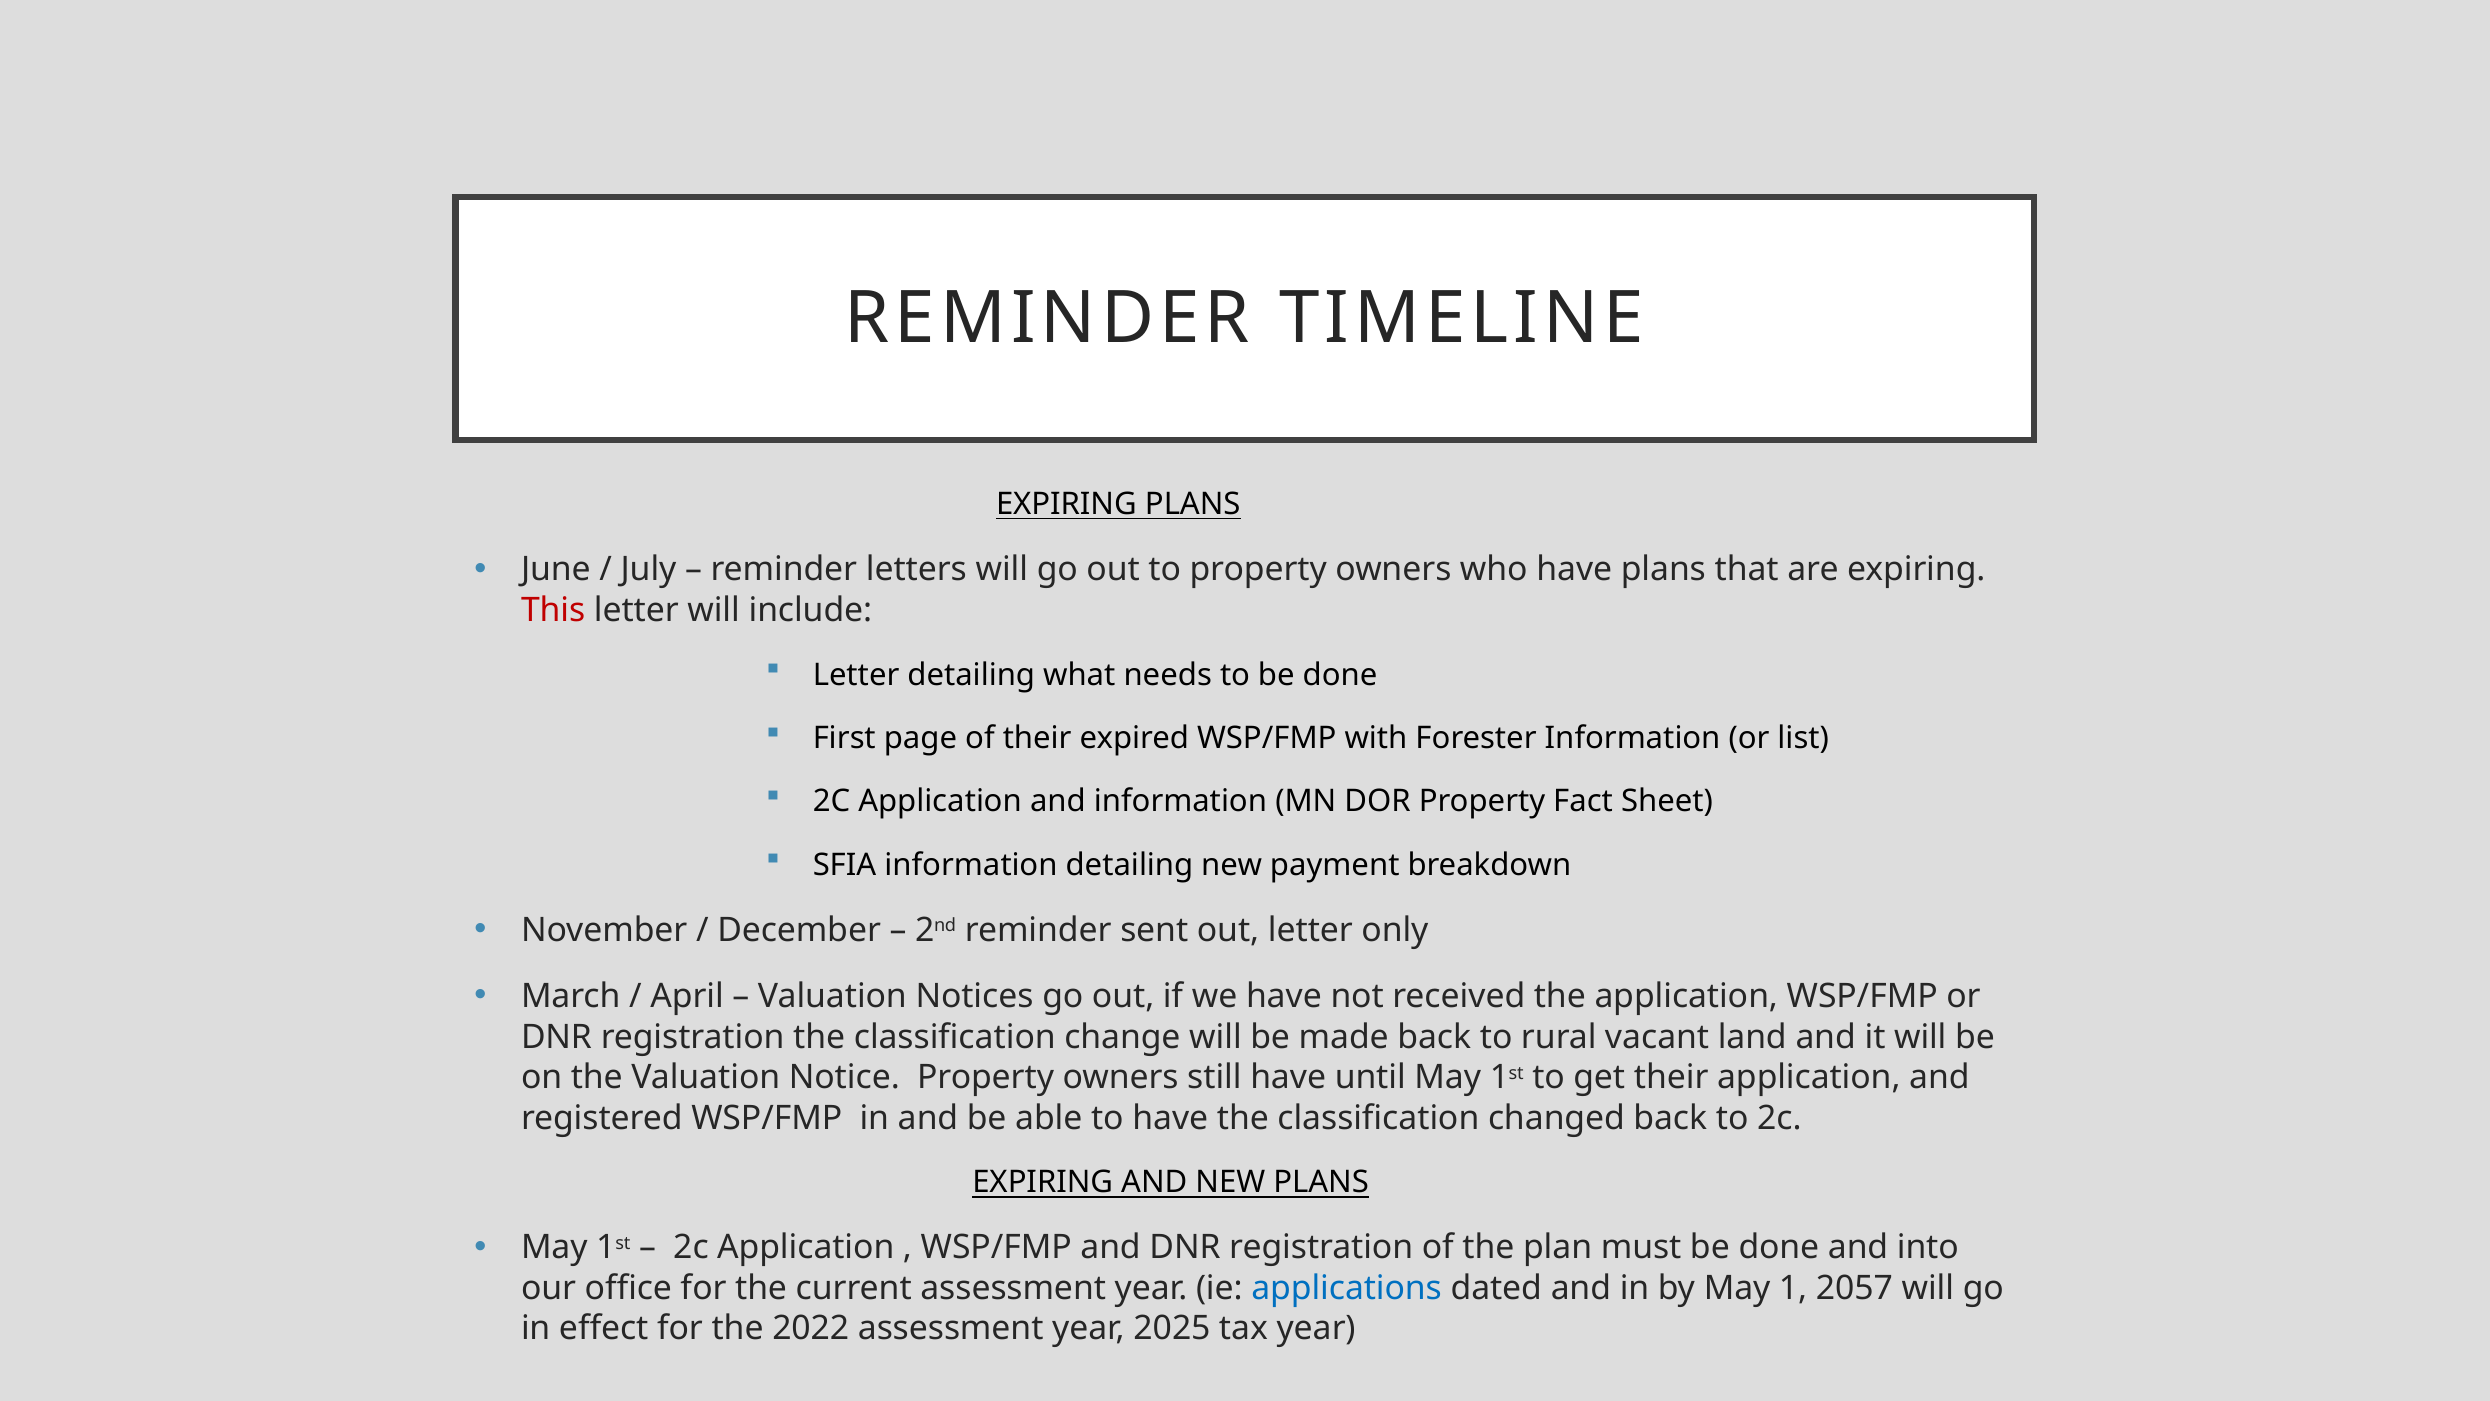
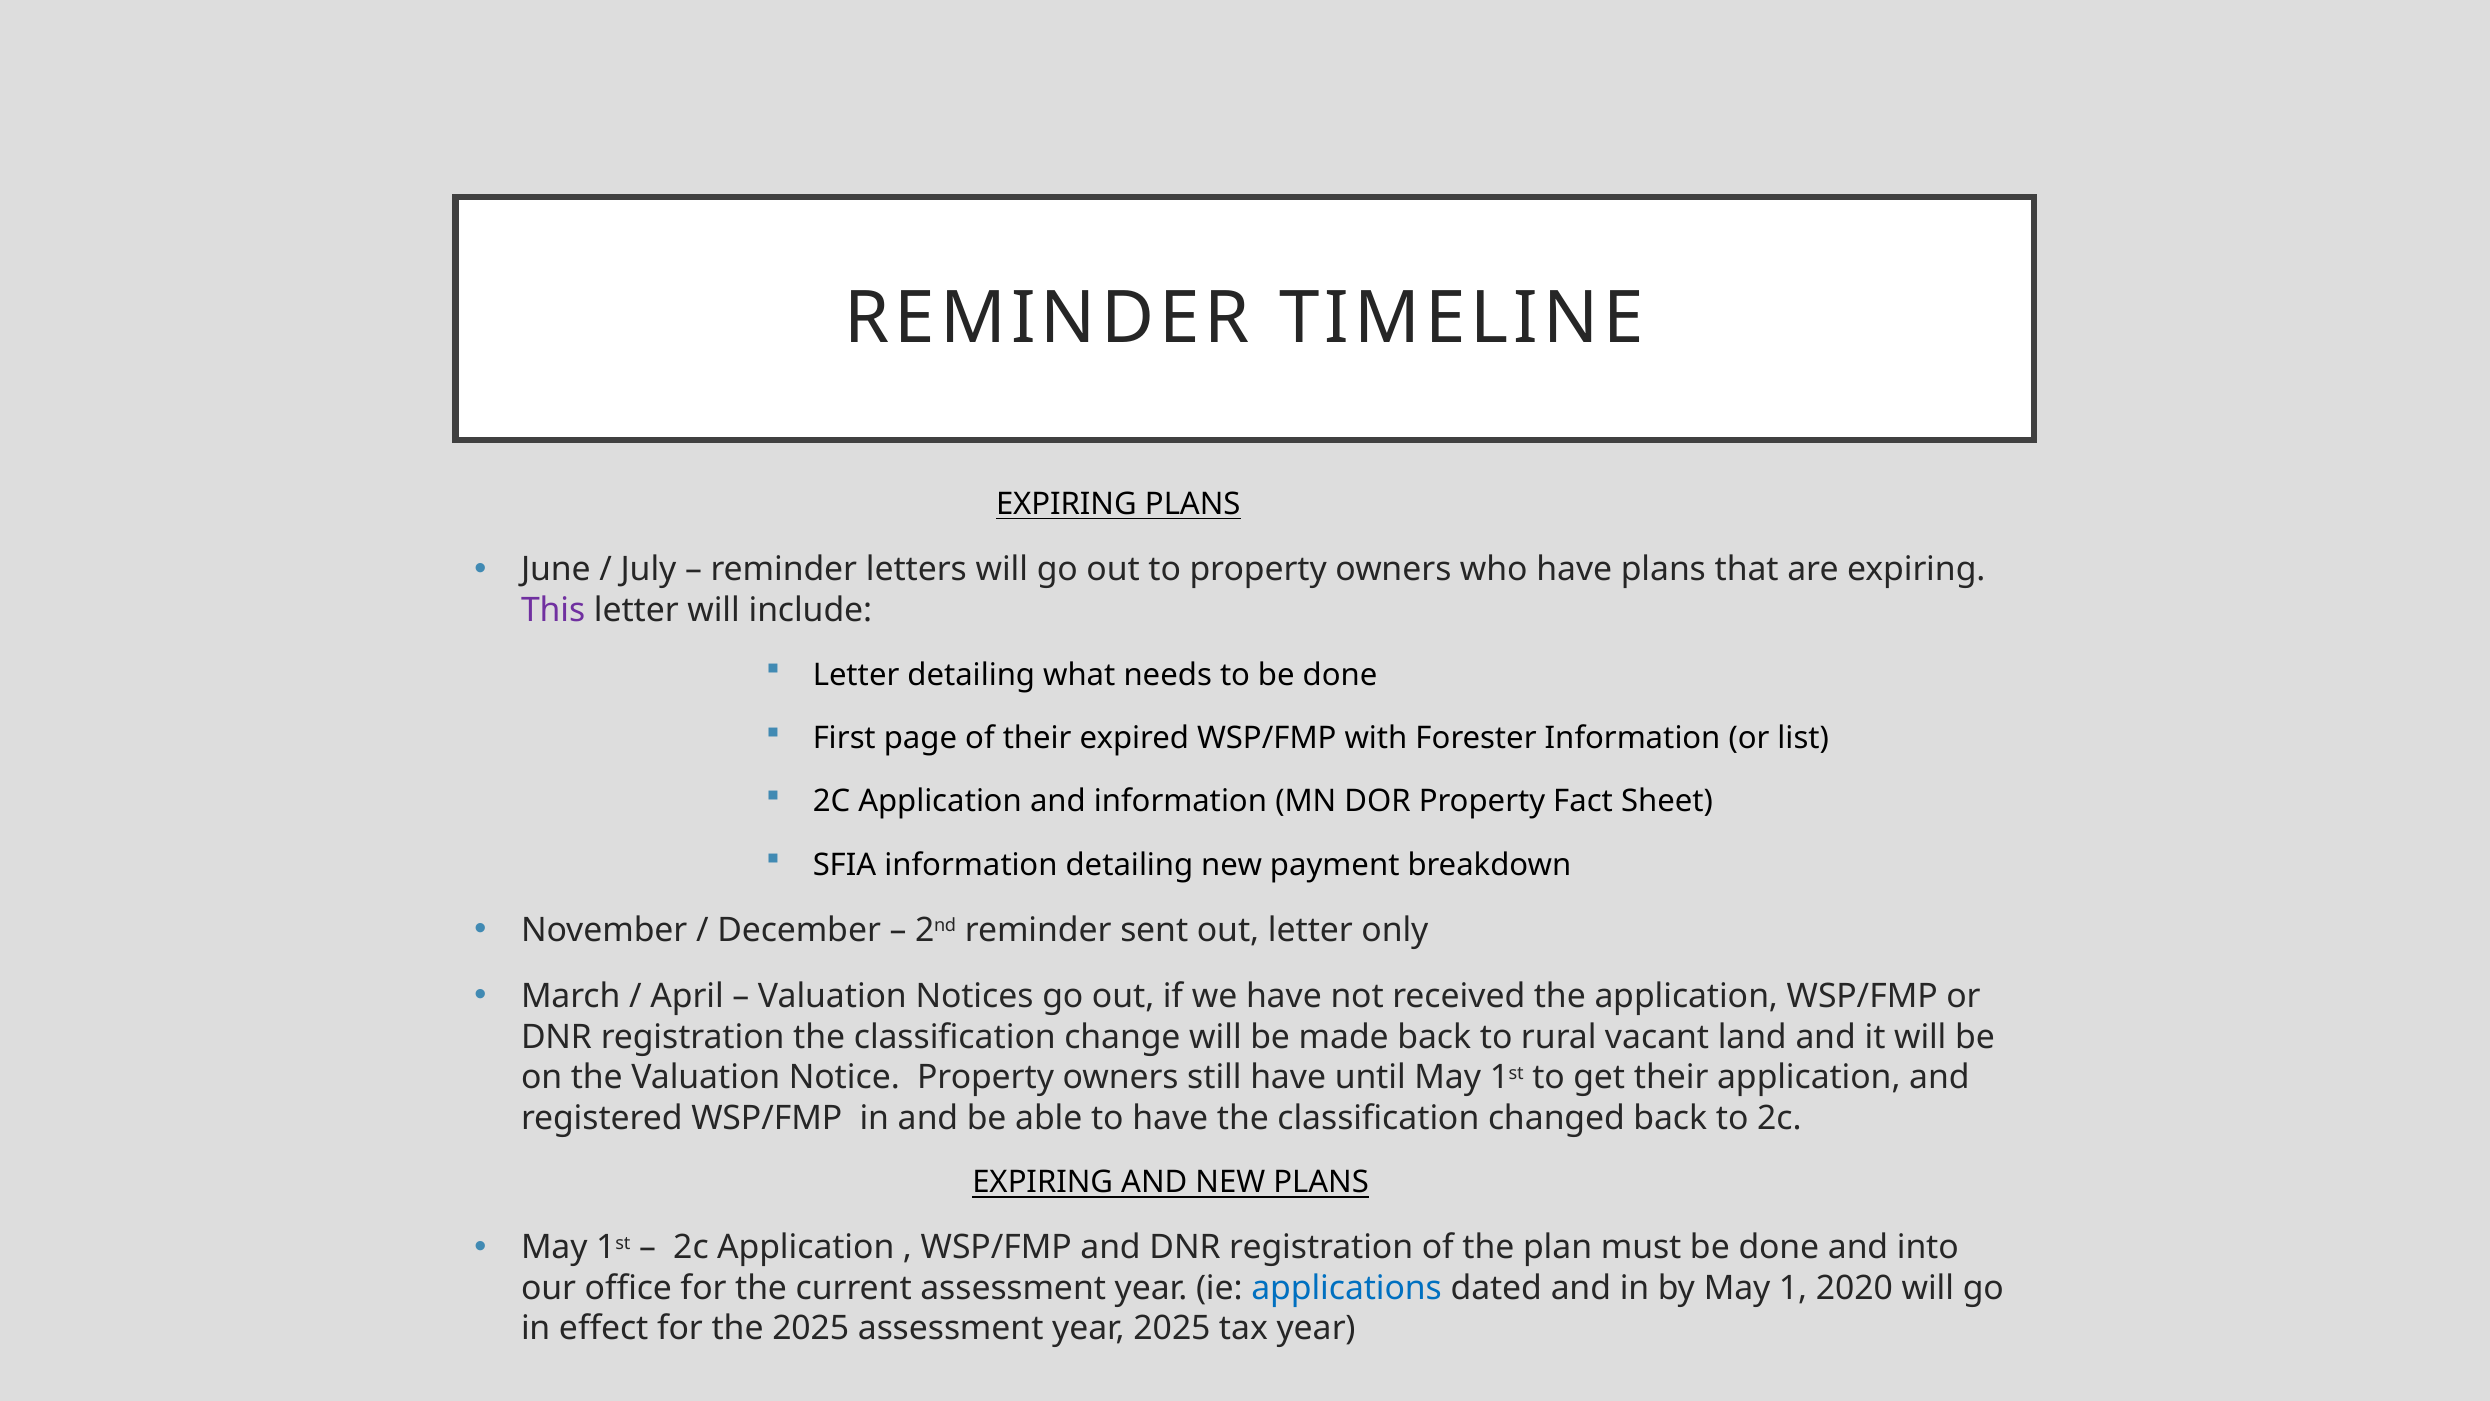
This colour: red -> purple
2057: 2057 -> 2020
the 2022: 2022 -> 2025
